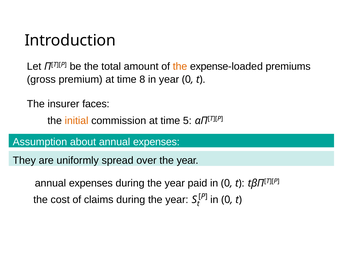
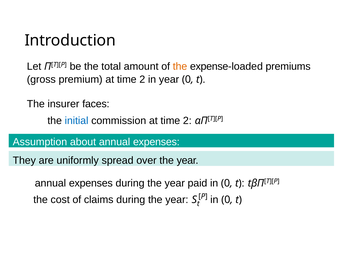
premium at time 8: 8 -> 2
initial colour: orange -> blue
commission at time 5: 5 -> 2
